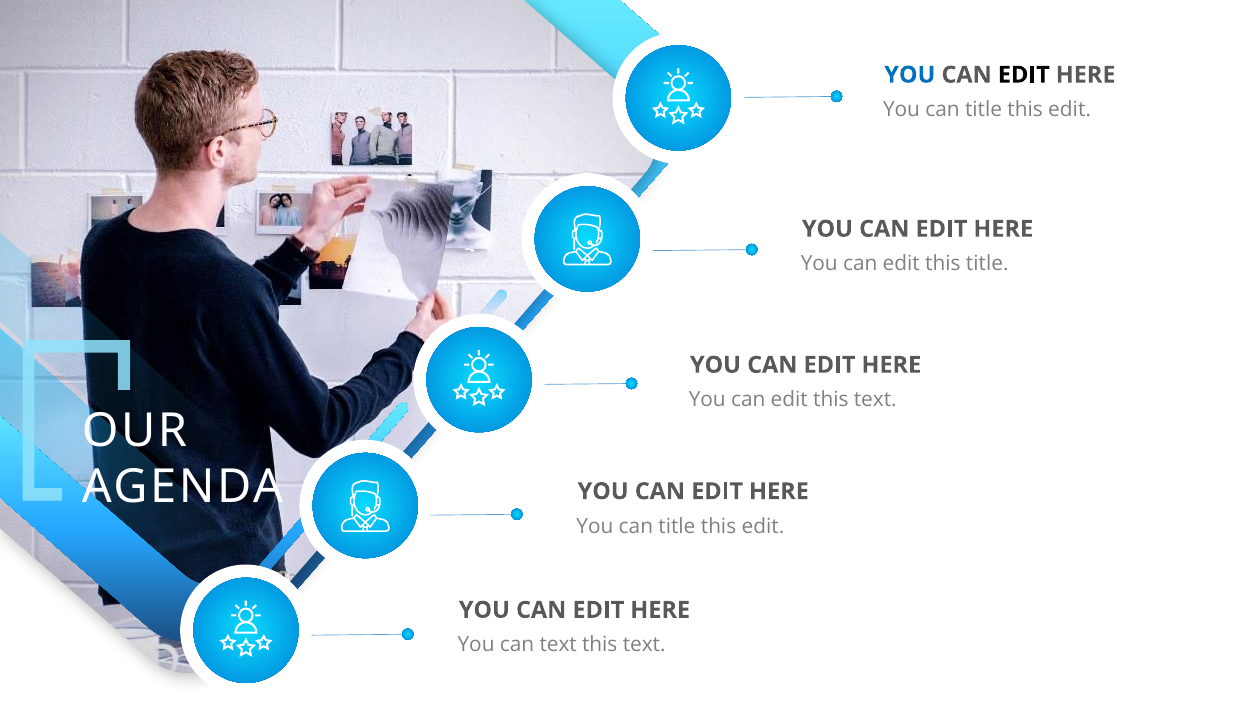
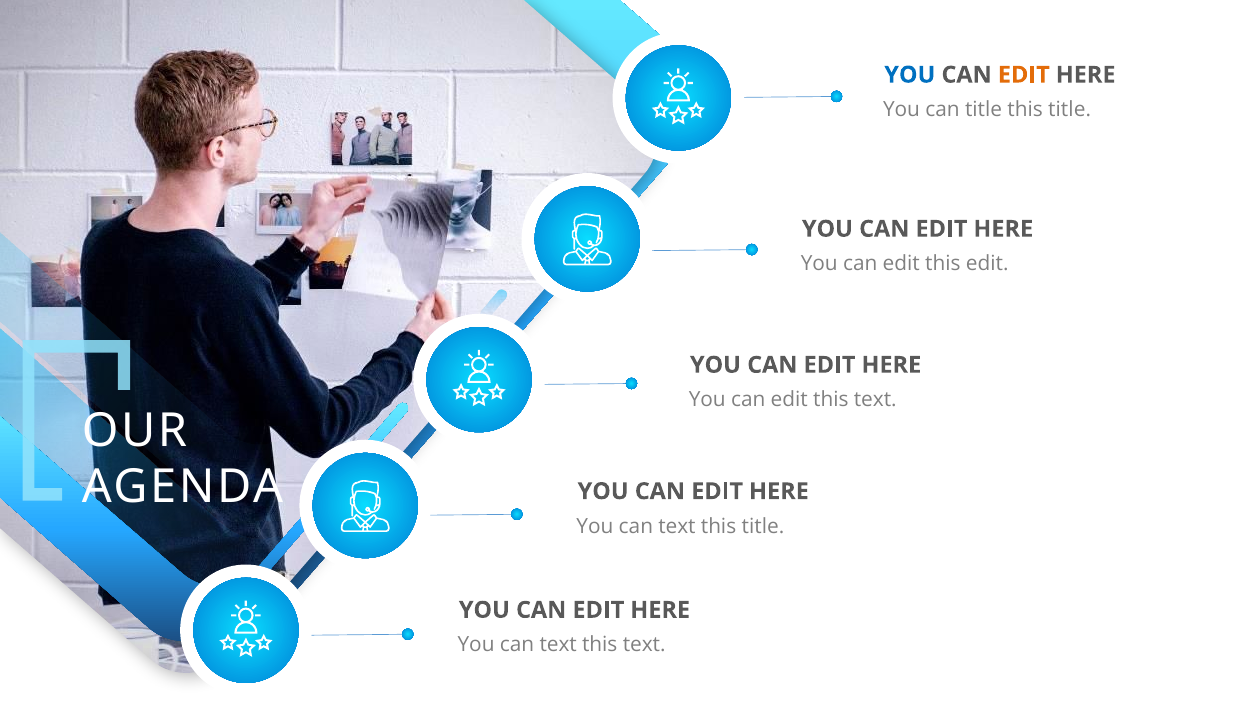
EDIT at (1024, 75) colour: black -> orange
edit at (1070, 110): edit -> title
this title: title -> edit
title at (677, 526): title -> text
edit at (763, 526): edit -> title
